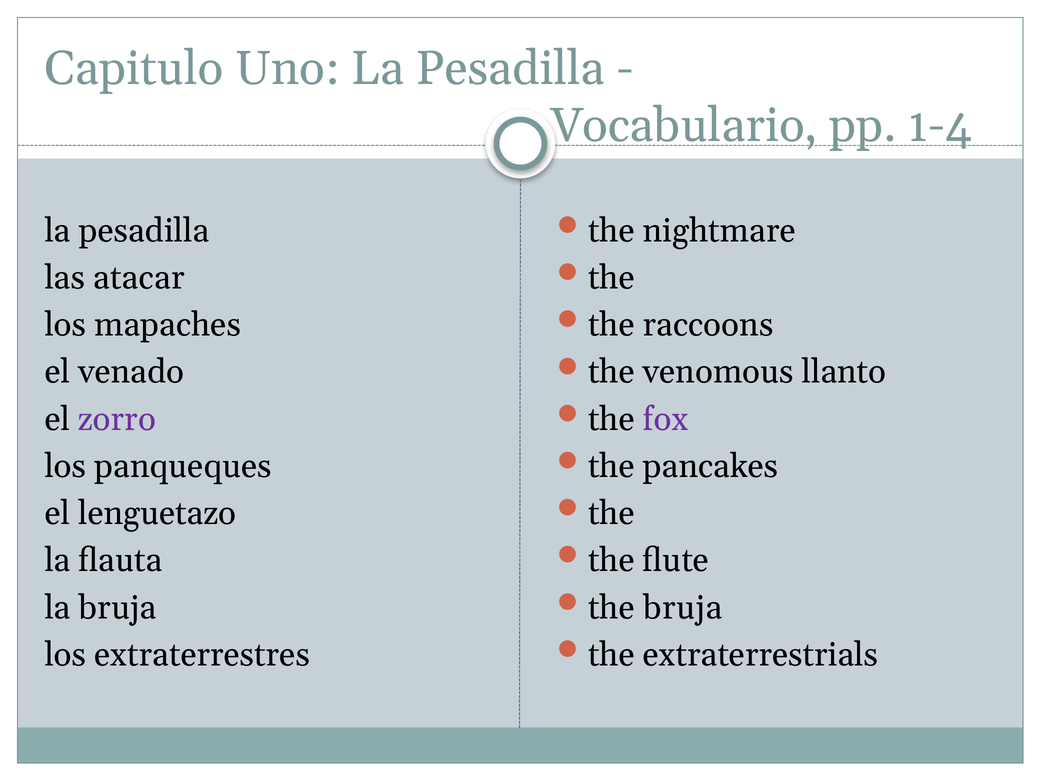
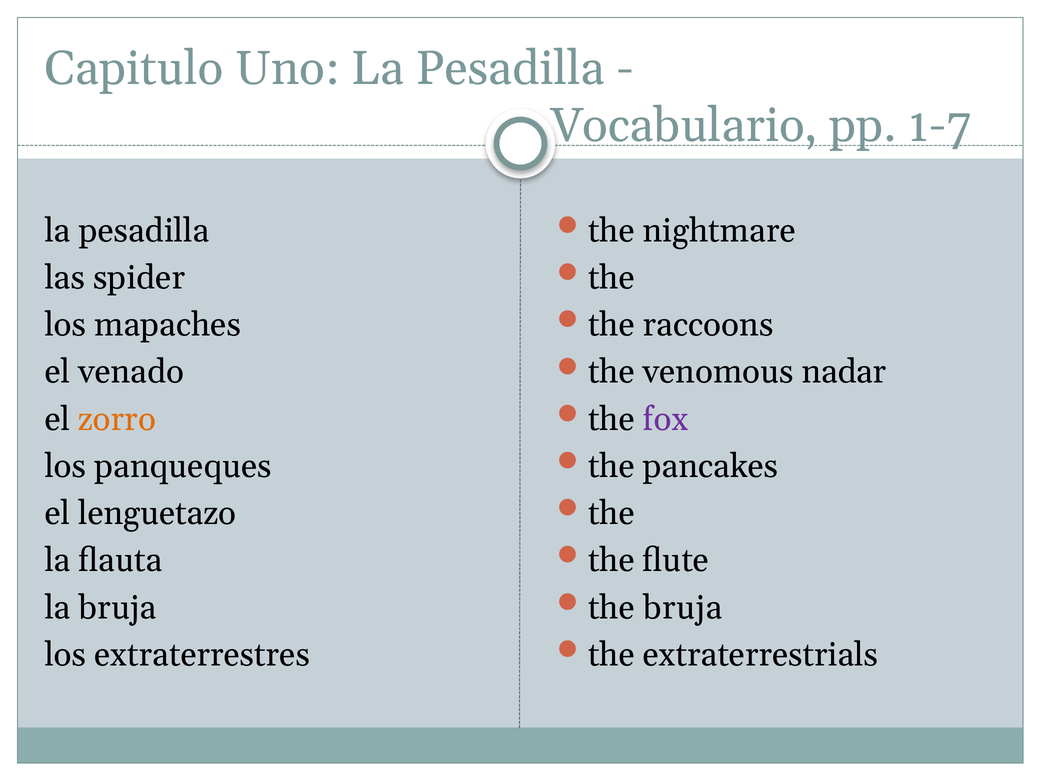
1-4: 1-4 -> 1-7
atacar: atacar -> spider
llanto: llanto -> nadar
zorro colour: purple -> orange
